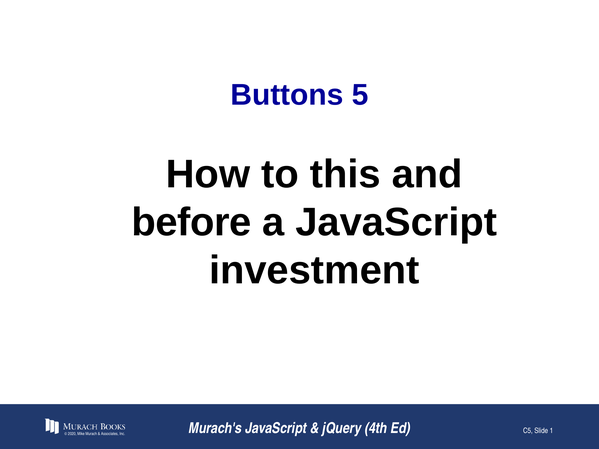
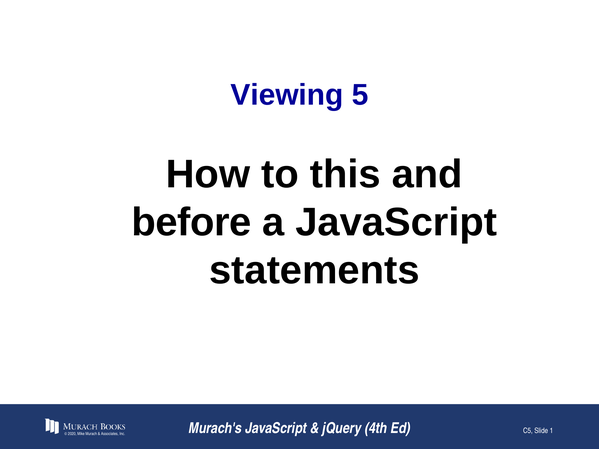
Buttons: Buttons -> Viewing
investment: investment -> statements
